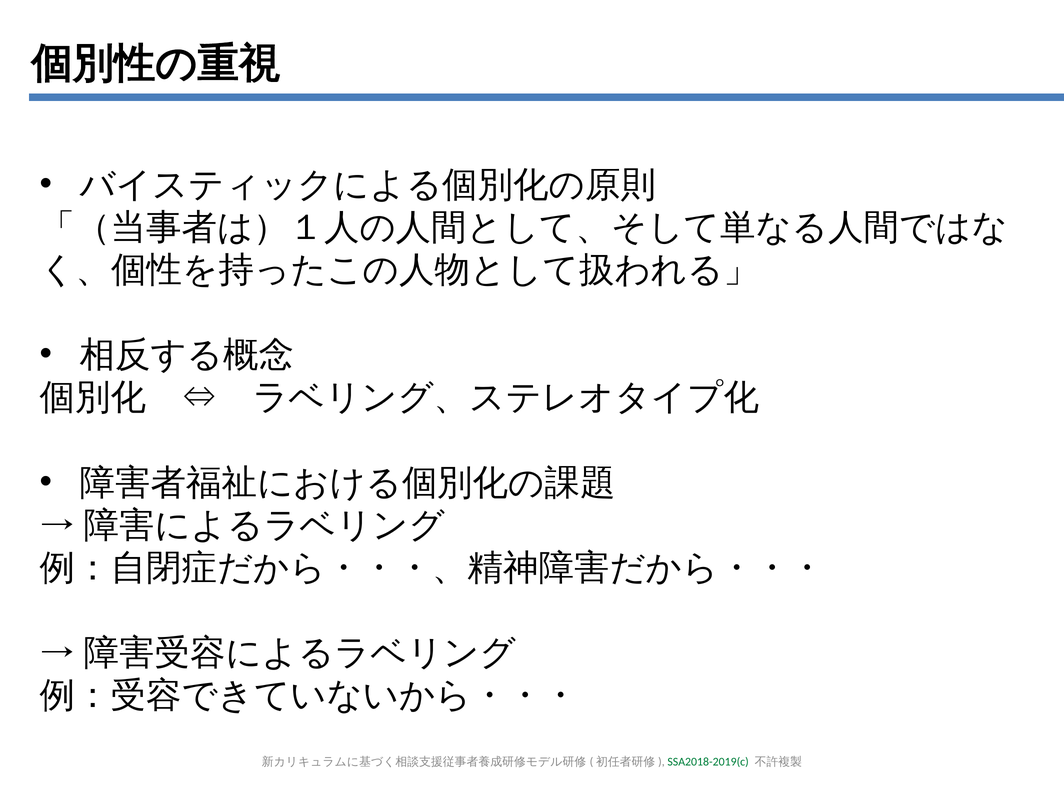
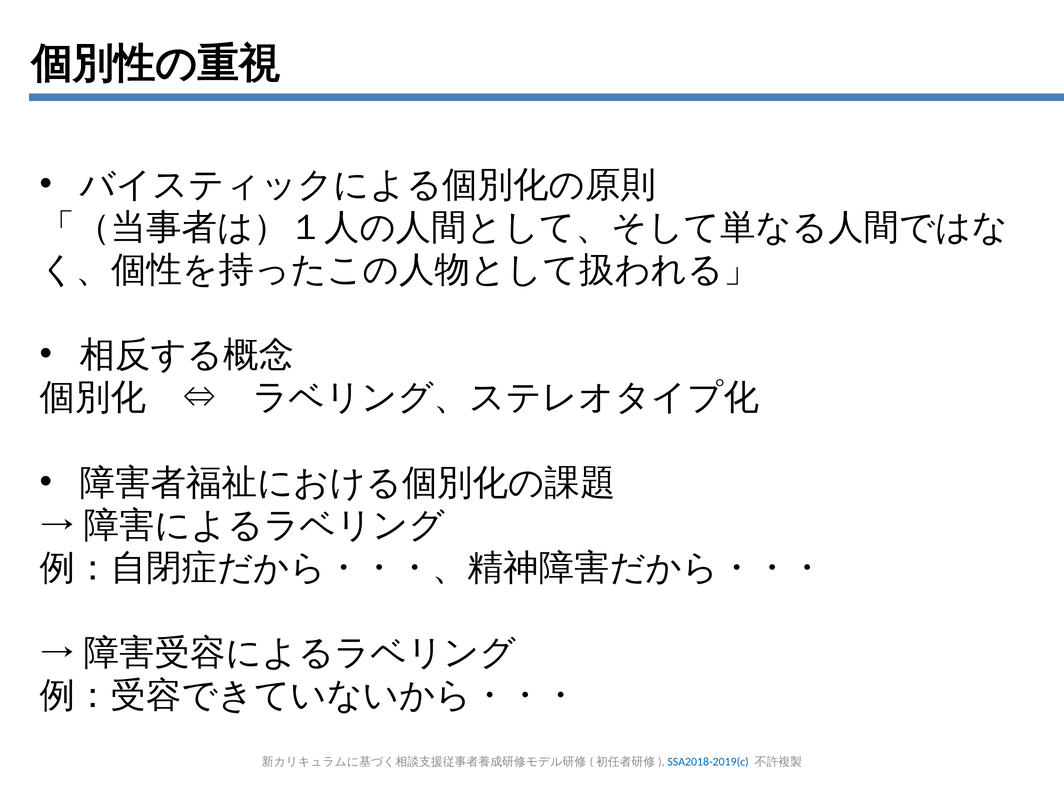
SSA2018-2019(c colour: green -> blue
